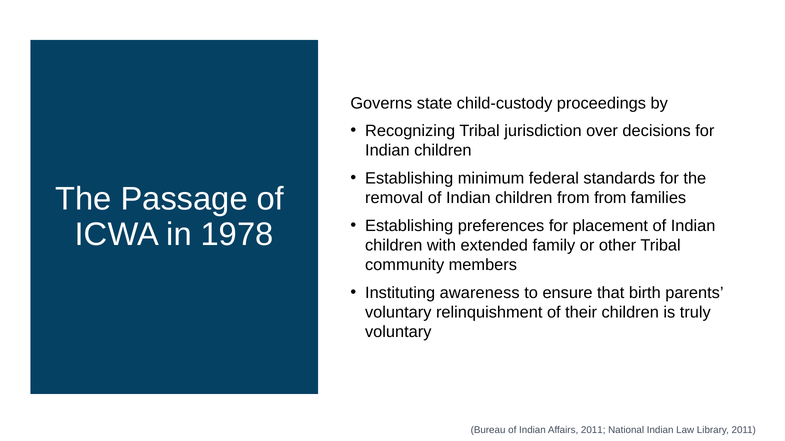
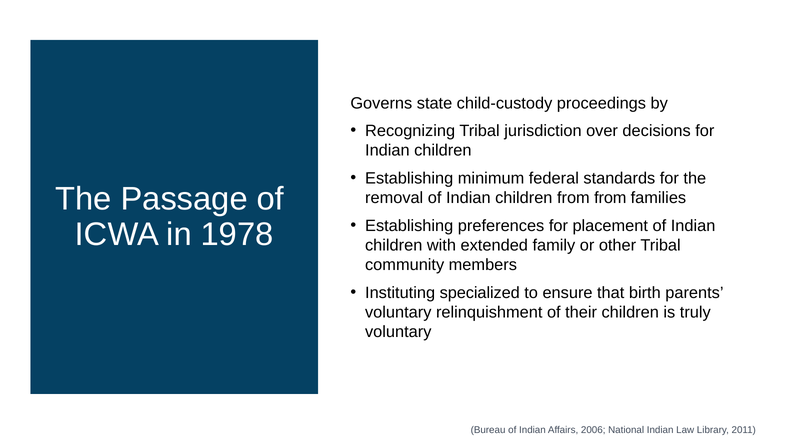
awareness: awareness -> specialized
Affairs 2011: 2011 -> 2006
